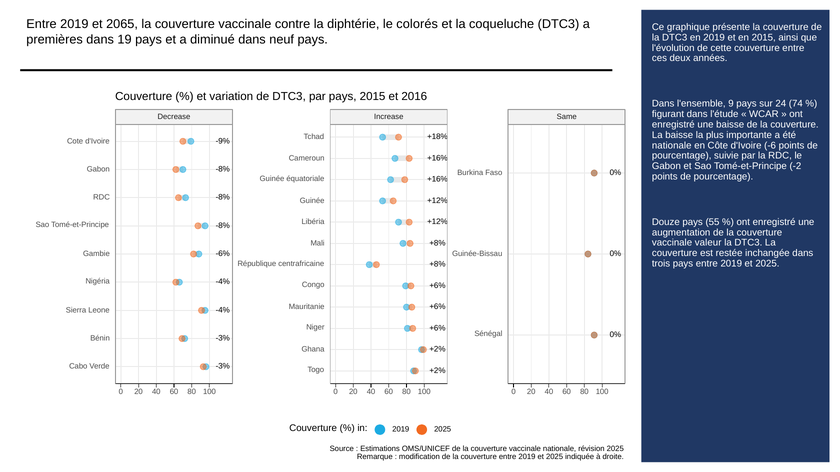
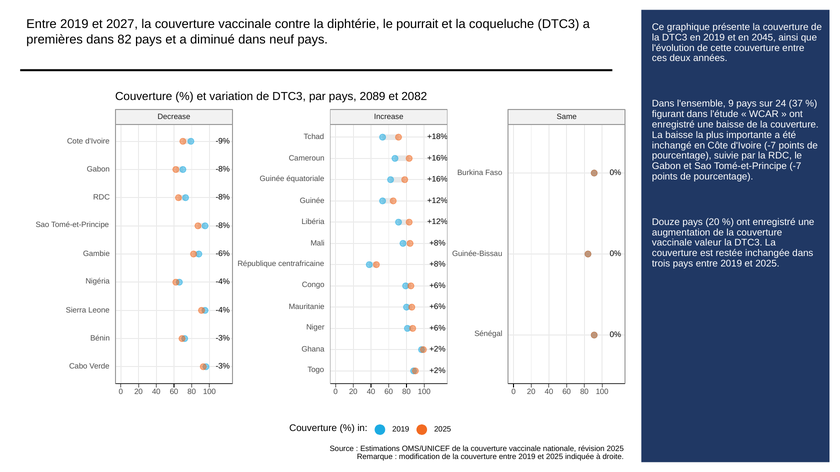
2065: 2065 -> 2027
colorés: colorés -> pourrait
en 2015: 2015 -> 2045
19: 19 -> 82
pays 2015: 2015 -> 2089
2016: 2016 -> 2082
74: 74 -> 37
nationale at (672, 145): nationale -> inchangé
d'Ivoire -6: -6 -> -7
Tomé-et-Principe -2: -2 -> -7
pays 55: 55 -> 20
